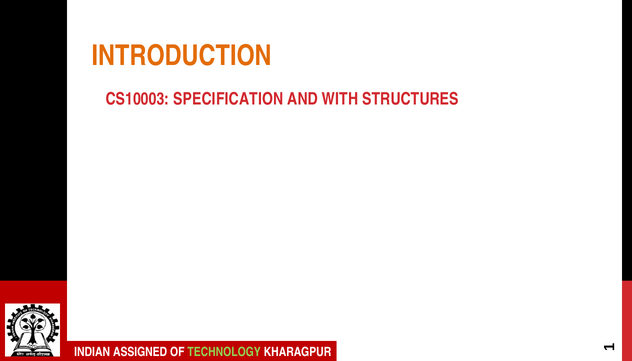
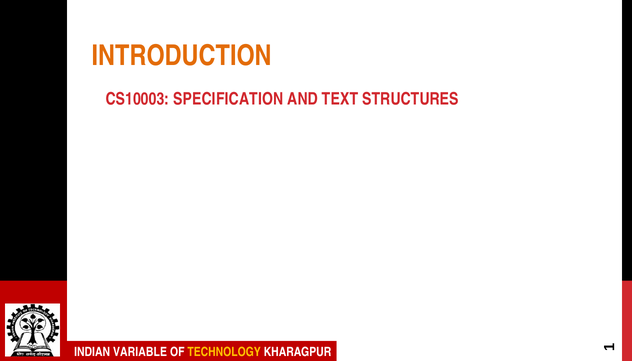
WITH: WITH -> TEXT
ASSIGNED: ASSIGNED -> VARIABLE
TECHNOLOGY colour: light green -> yellow
